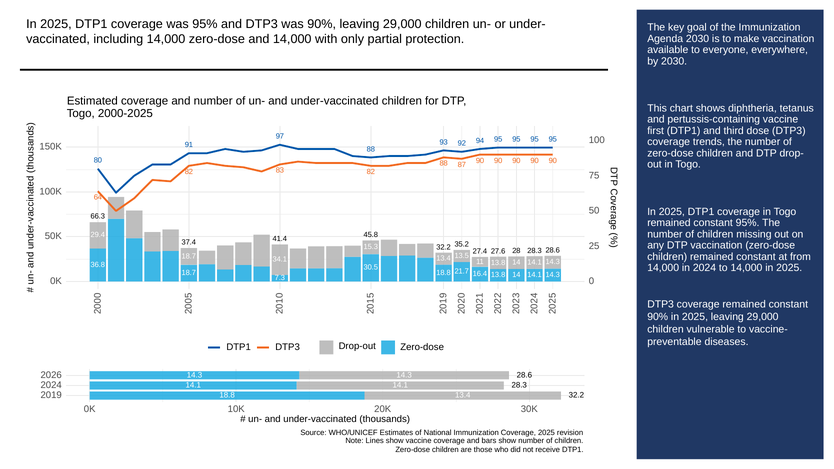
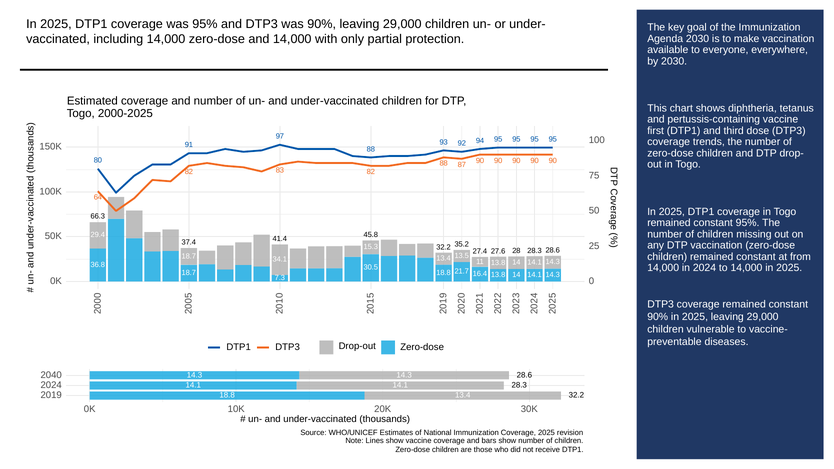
2026: 2026 -> 2040
